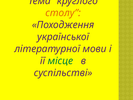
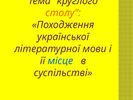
місце colour: green -> blue
